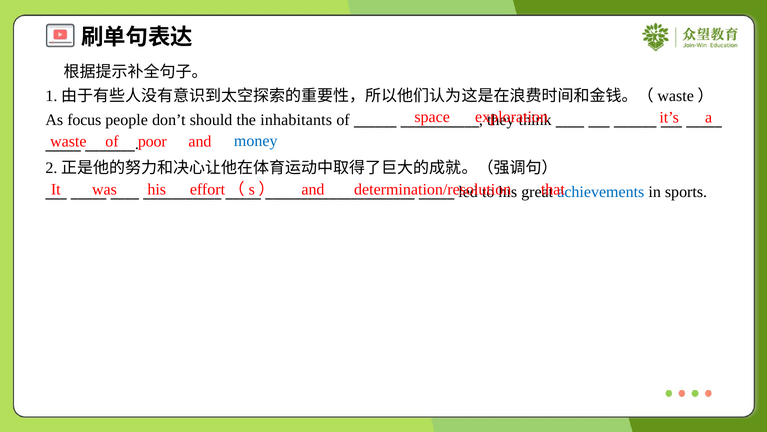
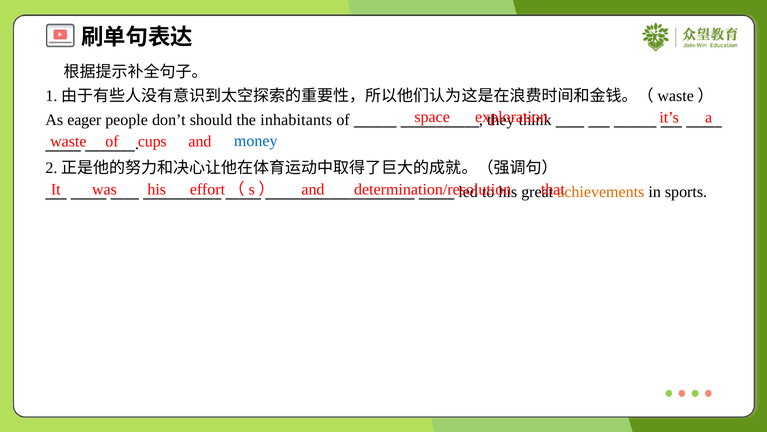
focus: focus -> eager
poor: poor -> cups
achievements colour: blue -> orange
